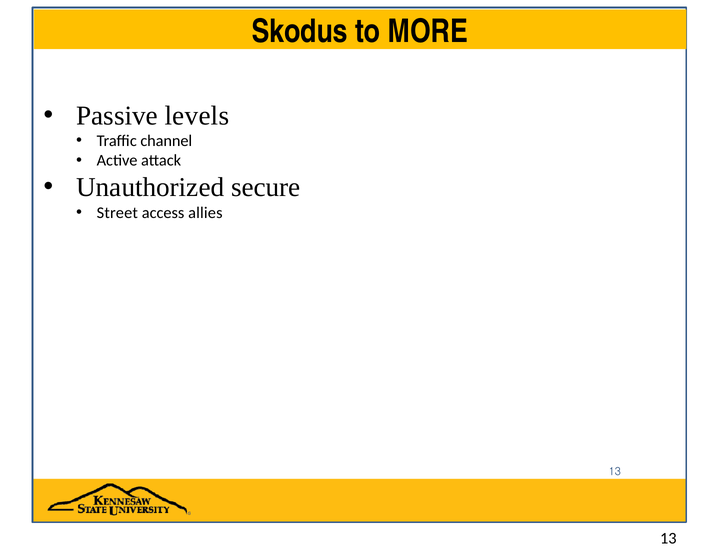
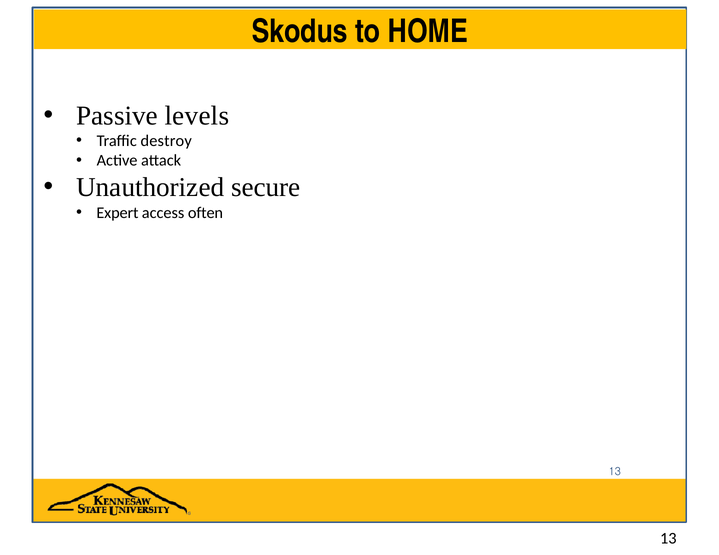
MORE: MORE -> HOME
channel: channel -> destroy
Street: Street -> Expert
allies: allies -> often
